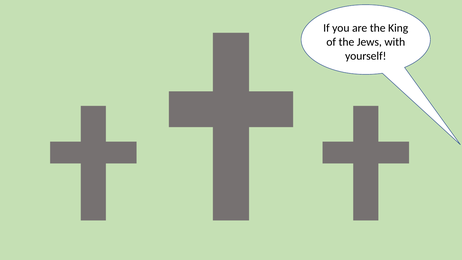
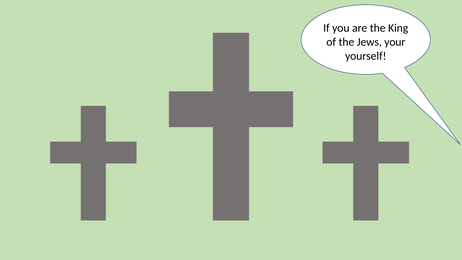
with: with -> your
